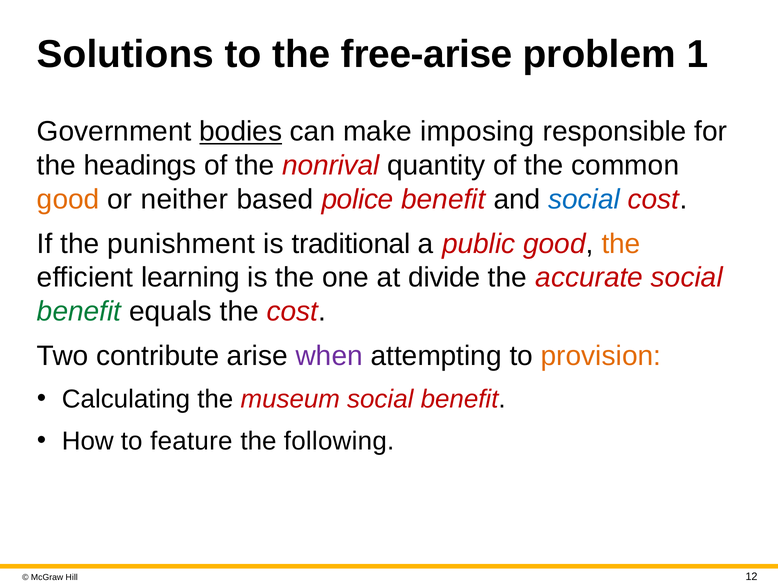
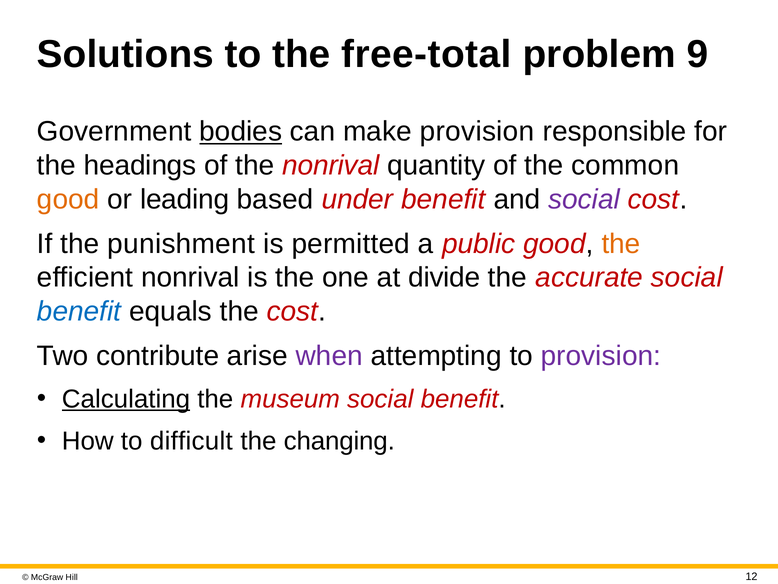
free-arise: free-arise -> free-total
1: 1 -> 9
make imposing: imposing -> provision
neither: neither -> leading
police: police -> under
social at (584, 199) colour: blue -> purple
traditional: traditional -> permitted
efficient learning: learning -> nonrival
benefit at (79, 311) colour: green -> blue
provision at (601, 356) colour: orange -> purple
Calculating underline: none -> present
feature: feature -> difficult
following: following -> changing
